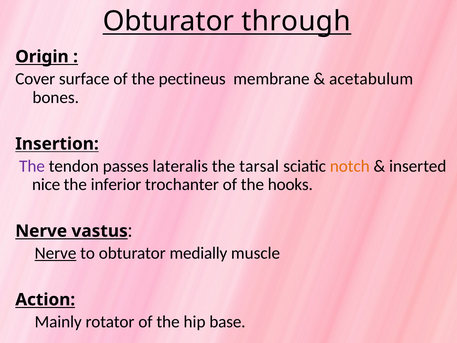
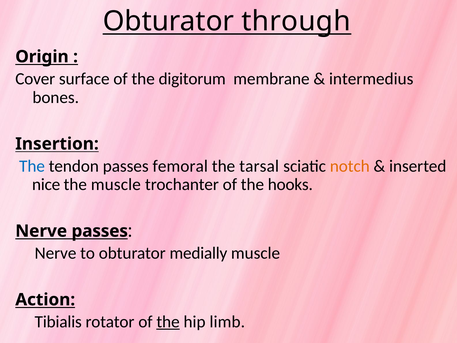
pectineus: pectineus -> digitorum
acetabulum: acetabulum -> intermedius
The at (32, 166) colour: purple -> blue
lateralis: lateralis -> femoral
the inferior: inferior -> muscle
Nerve vastus: vastus -> passes
Nerve at (56, 253) underline: present -> none
Mainly: Mainly -> Tibialis
the at (168, 322) underline: none -> present
base: base -> limb
